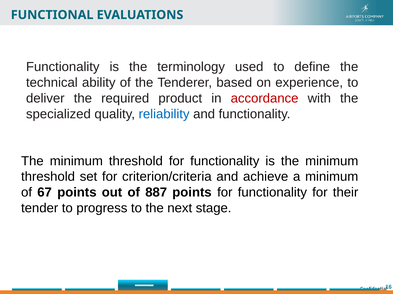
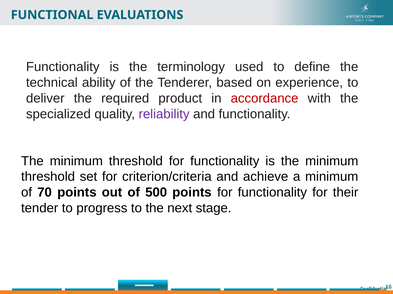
reliability colour: blue -> purple
67: 67 -> 70
887: 887 -> 500
